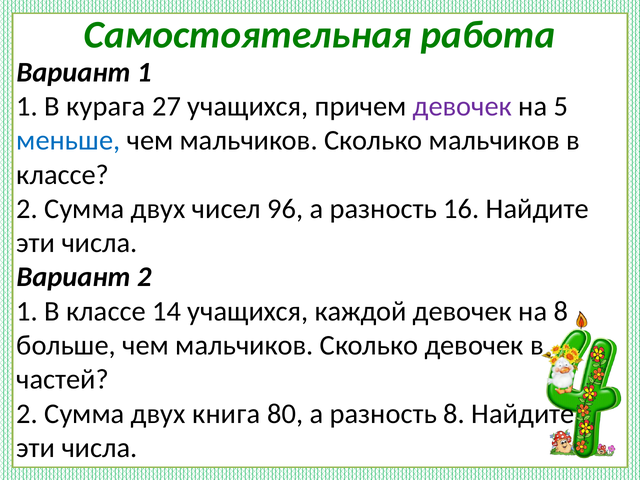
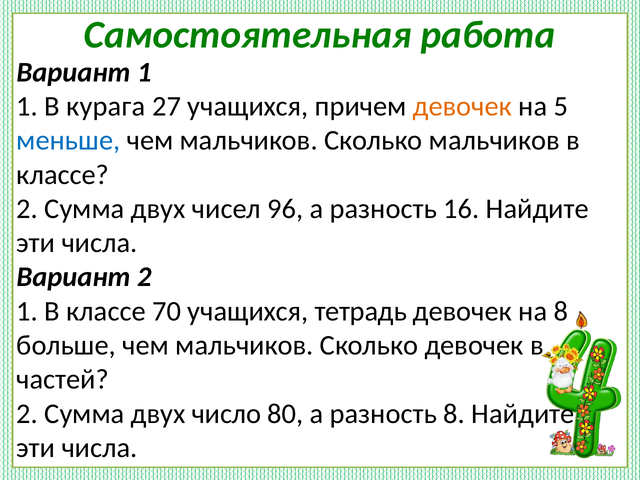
девочек at (462, 106) colour: purple -> orange
14: 14 -> 70
каждой: каждой -> тетрадь
книга: книга -> число
